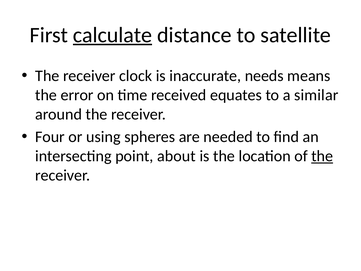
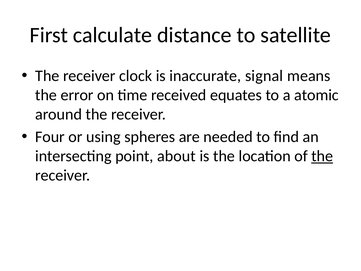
calculate underline: present -> none
needs: needs -> signal
similar: similar -> atomic
